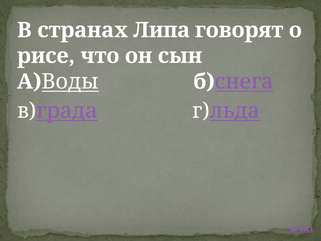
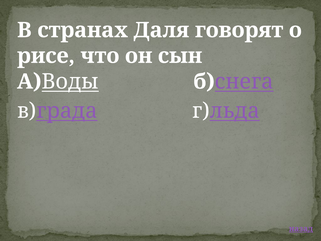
Липа: Липа -> Даля
